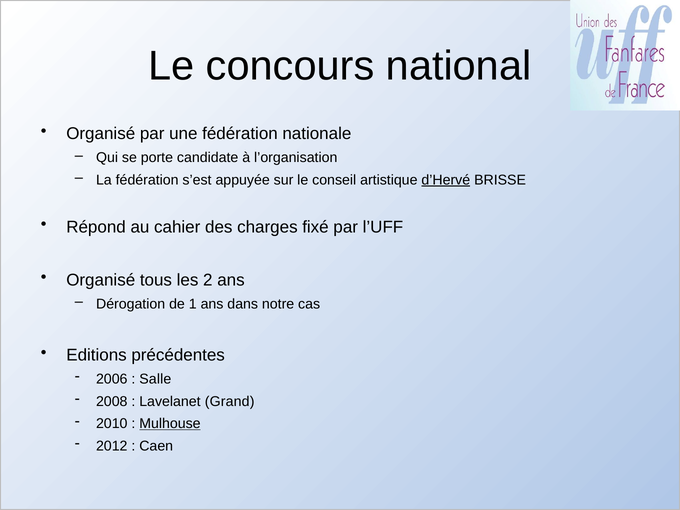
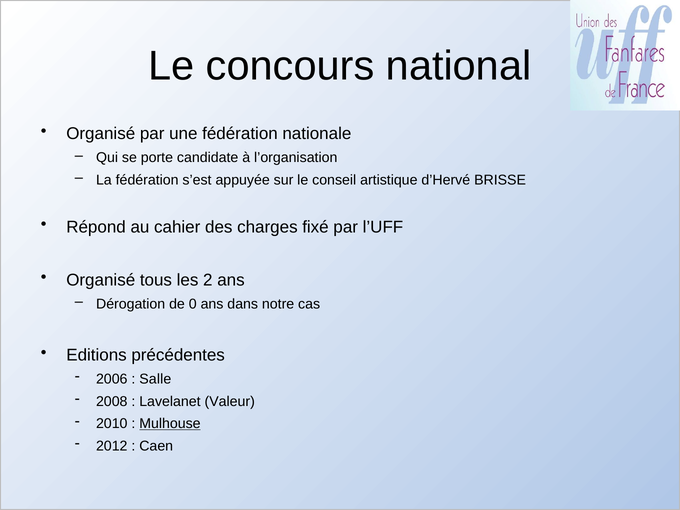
d’Hervé underline: present -> none
1: 1 -> 0
Grand: Grand -> Valeur
